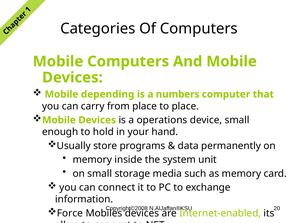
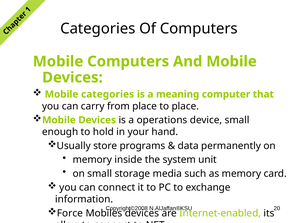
Mobile depending: depending -> categories
numbers: numbers -> meaning
